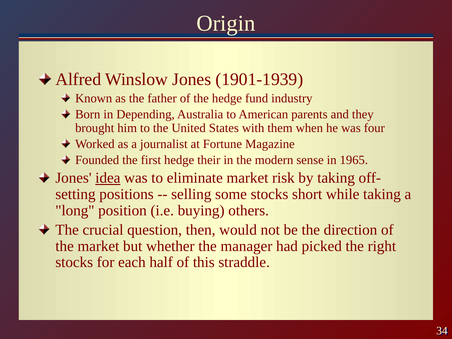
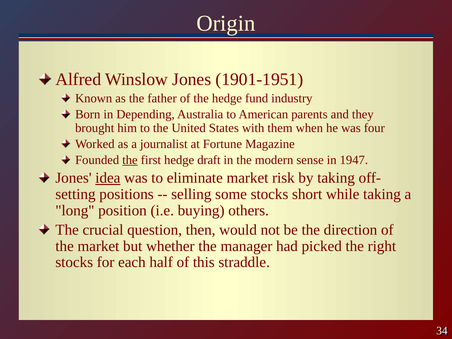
1901-1939: 1901-1939 -> 1901-1951
the at (130, 160) underline: none -> present
their: their -> draft
1965: 1965 -> 1947
